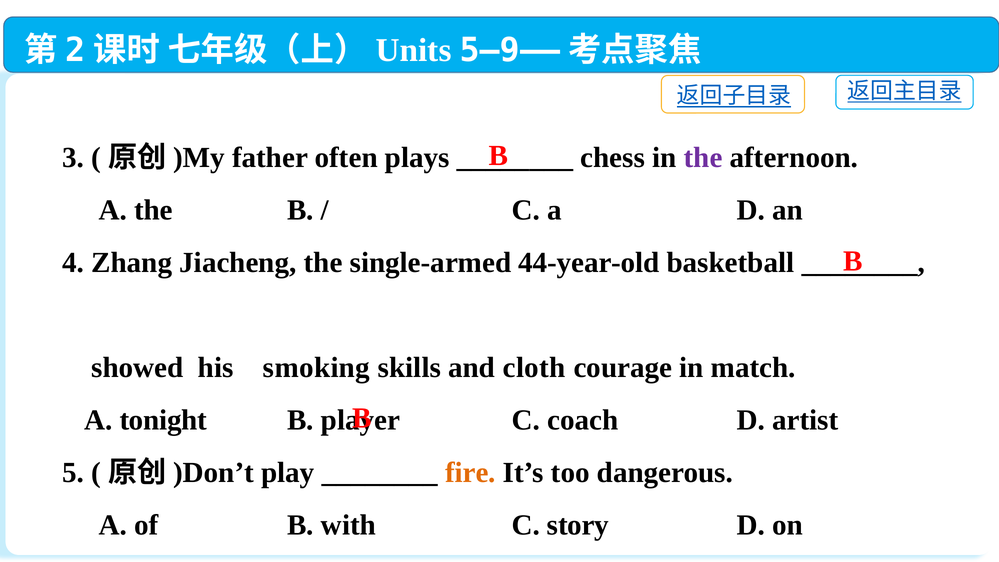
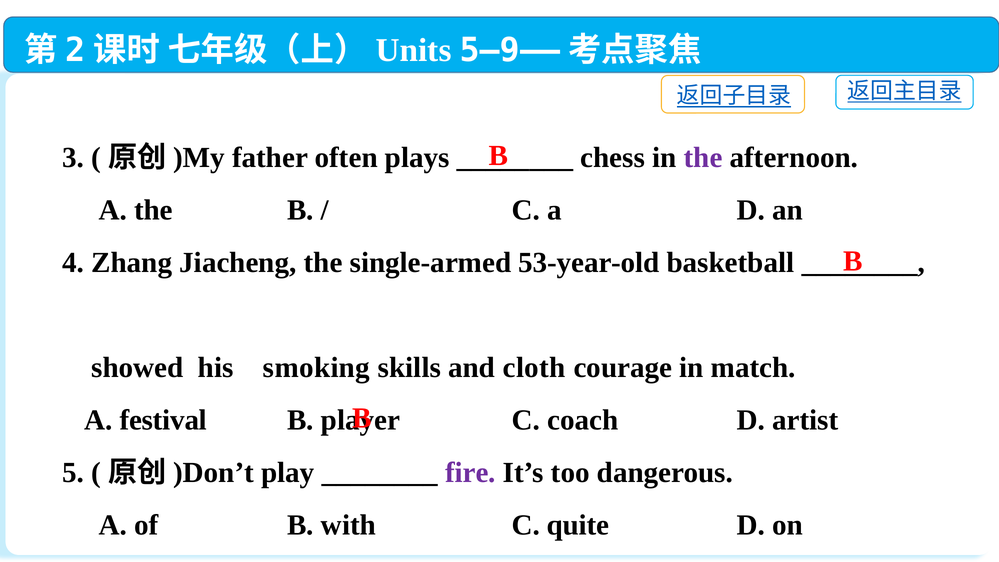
44-year-old: 44-year-old -> 53-year-old
tonight: tonight -> festival
fire colour: orange -> purple
story: story -> quite
